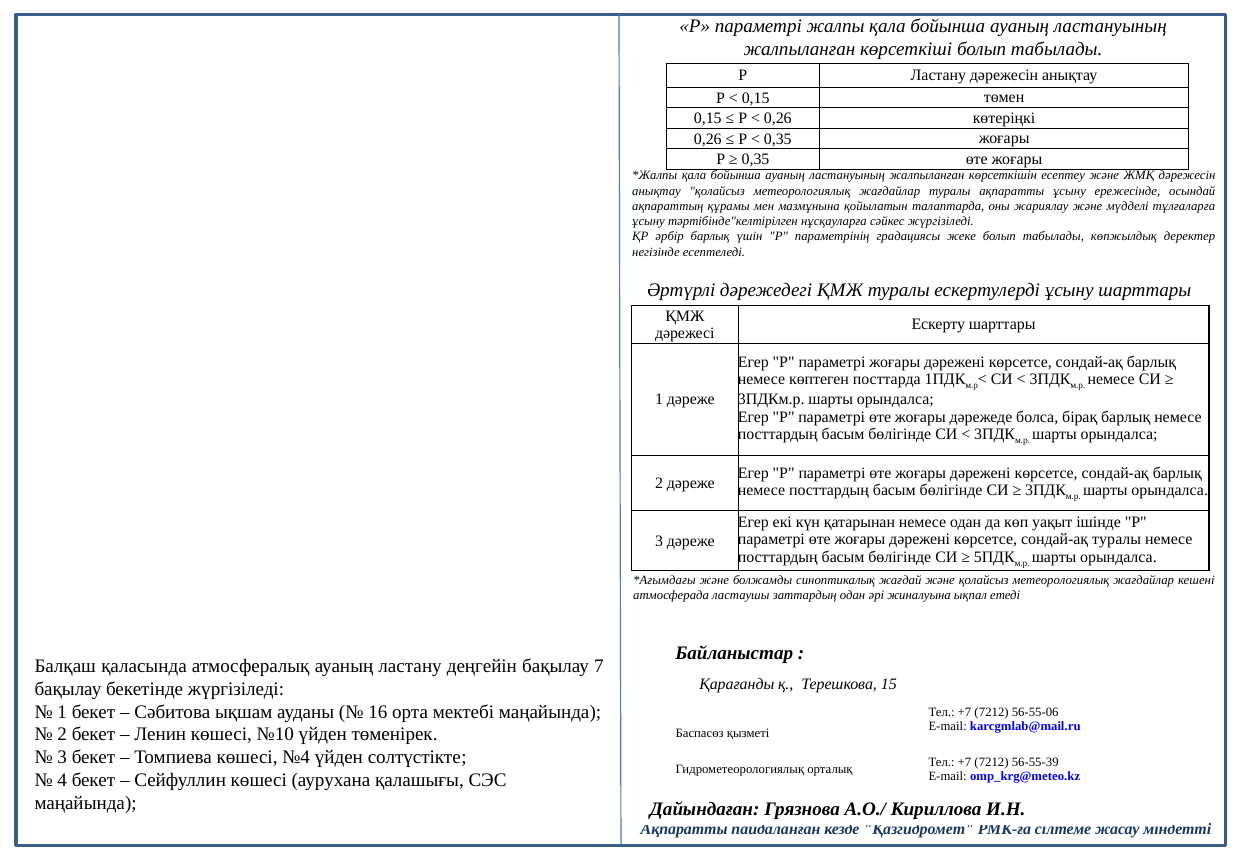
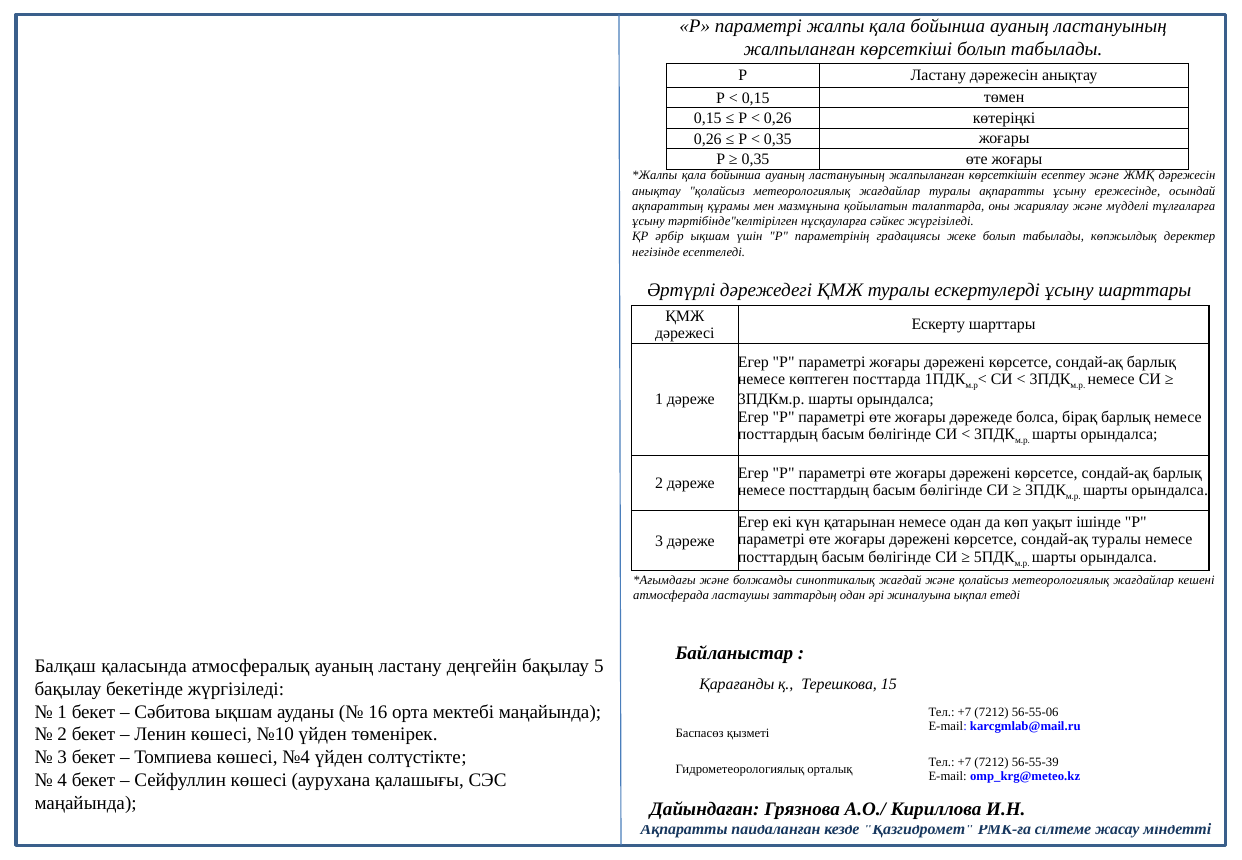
әрбір барлық: барлық -> ықшам
7: 7 -> 5
